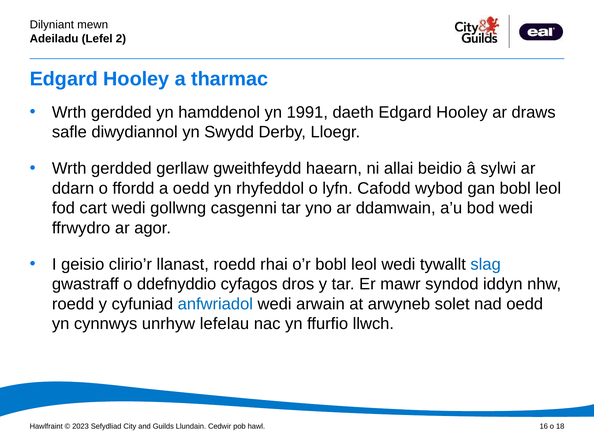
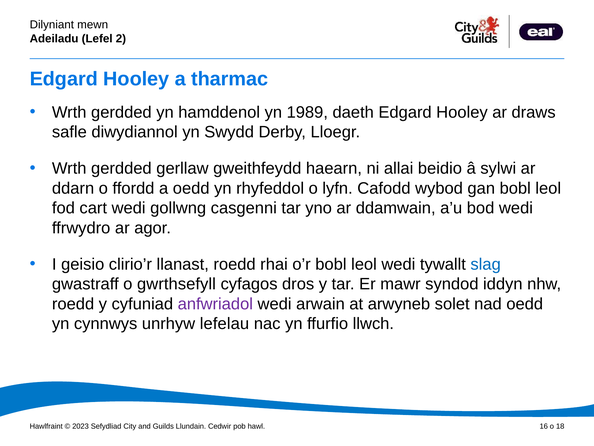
1991: 1991 -> 1989
ddefnyddio: ddefnyddio -> gwrthsefyll
anfwriadol colour: blue -> purple
